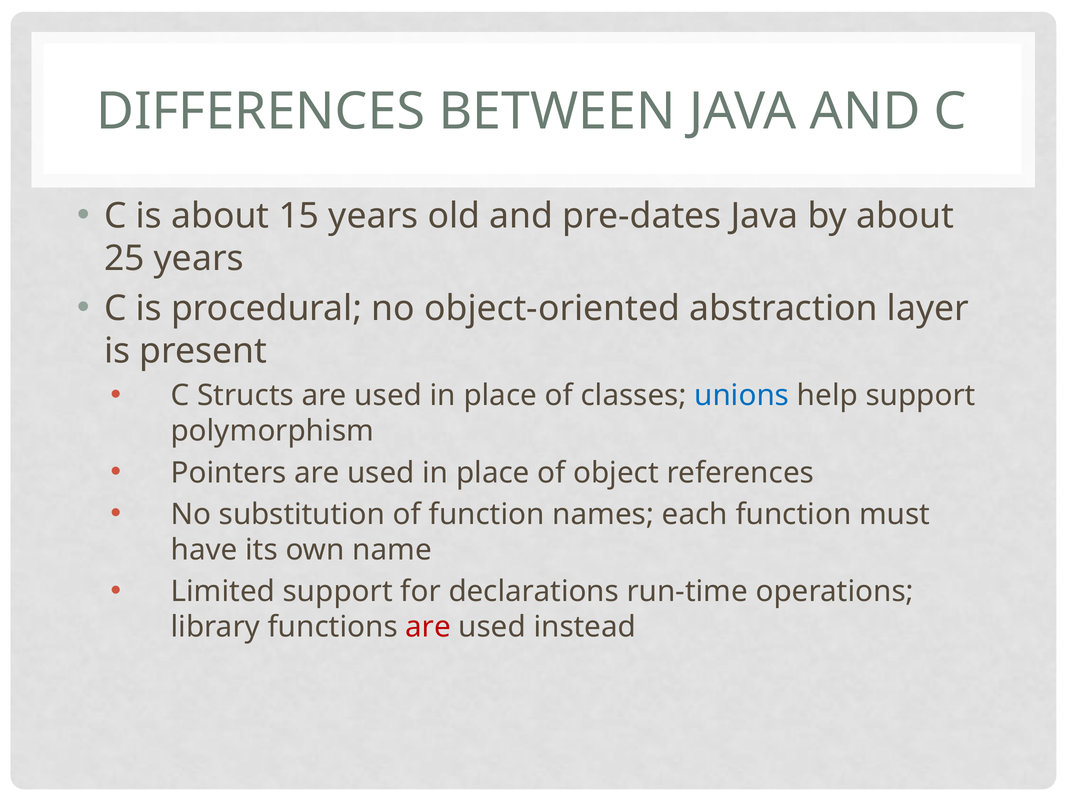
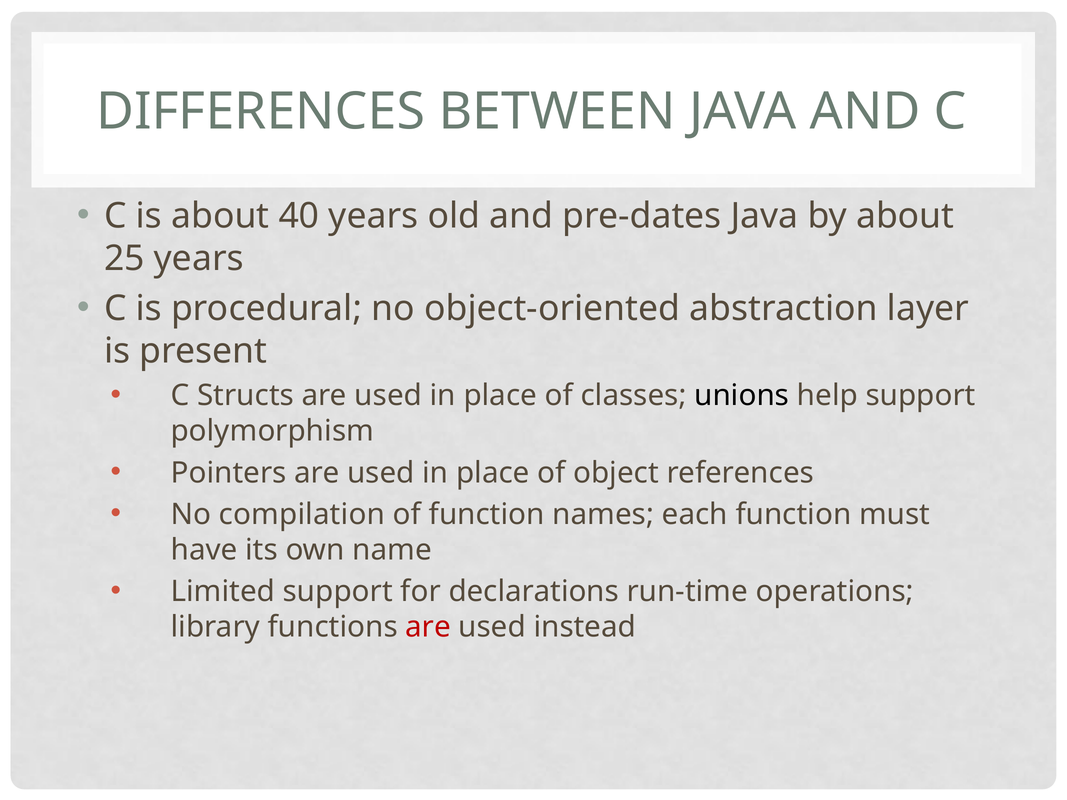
15: 15 -> 40
unions colour: blue -> black
substitution: substitution -> compilation
